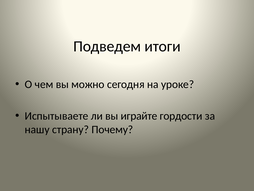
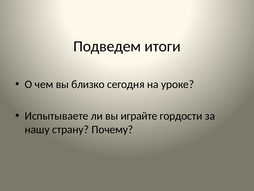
можно: можно -> близко
